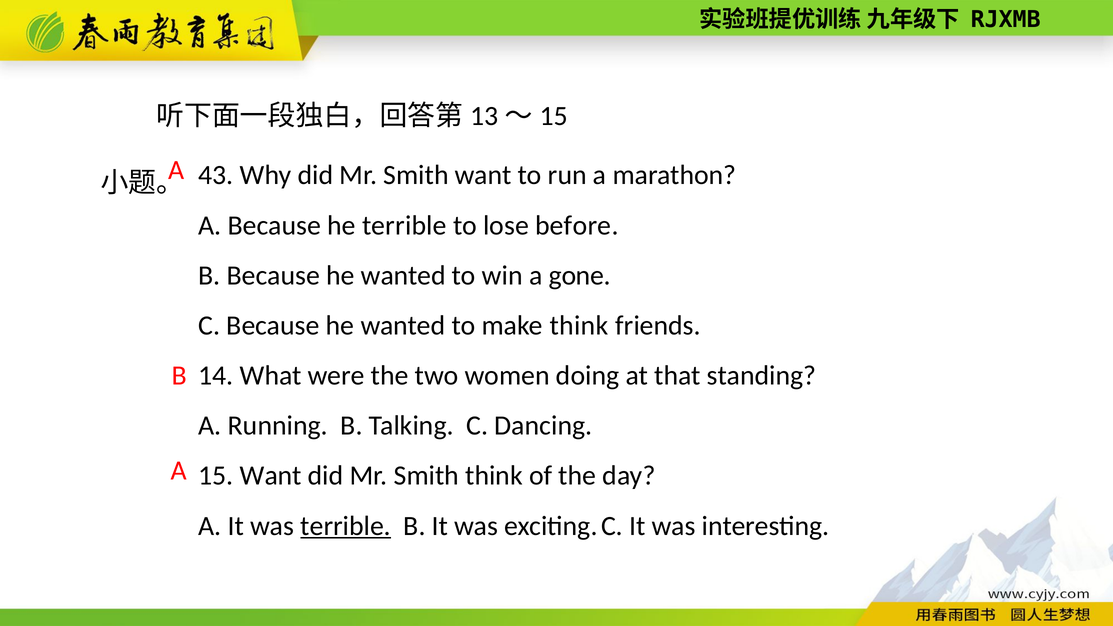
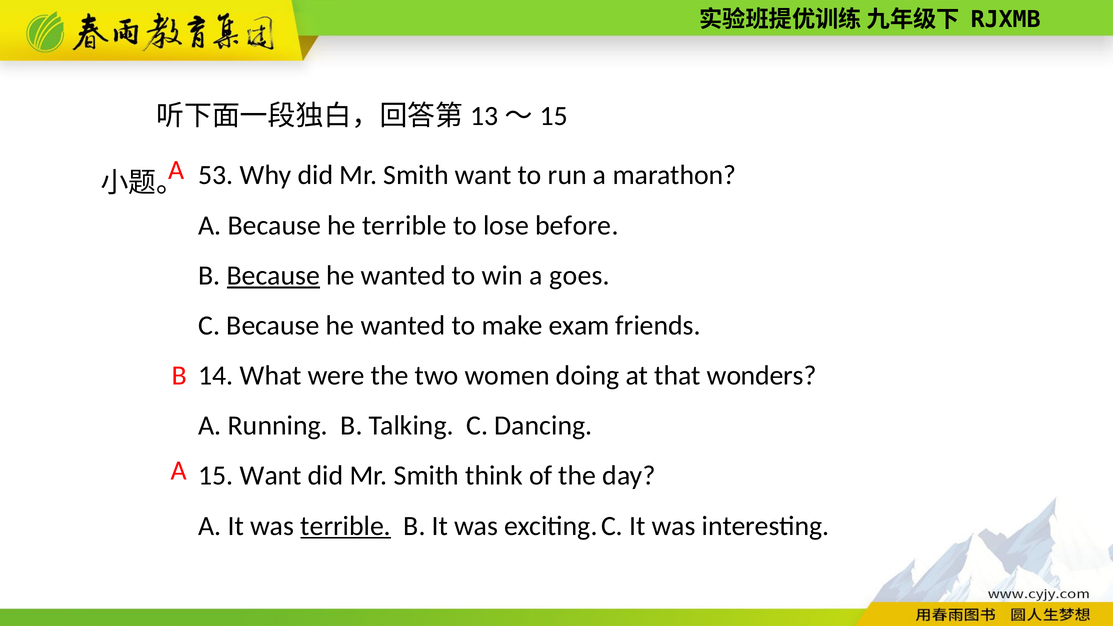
43: 43 -> 53
Because at (273, 275) underline: none -> present
gone: gone -> goes
make think: think -> exam
standing: standing -> wonders
